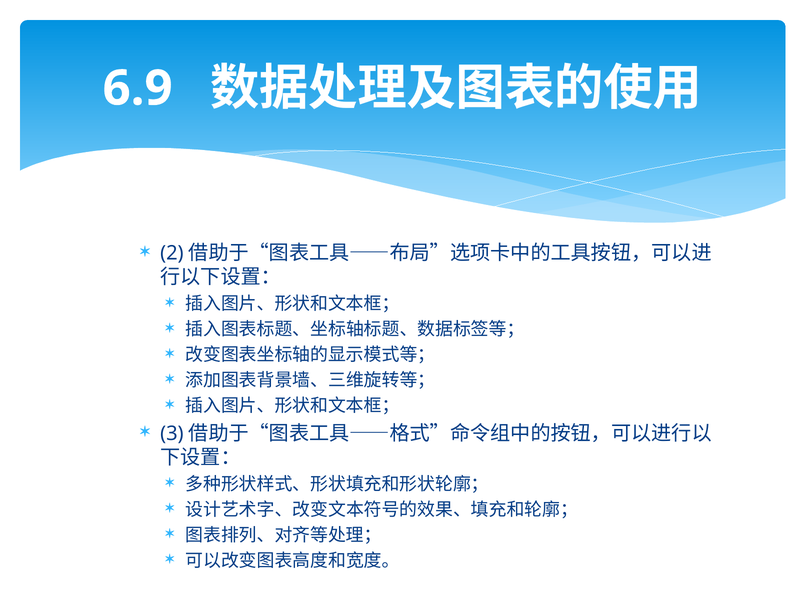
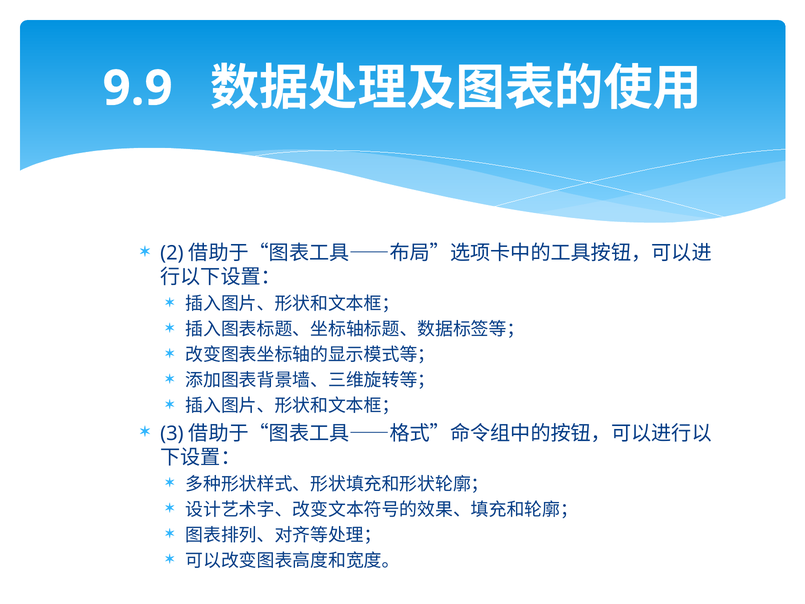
6.9: 6.9 -> 9.9
